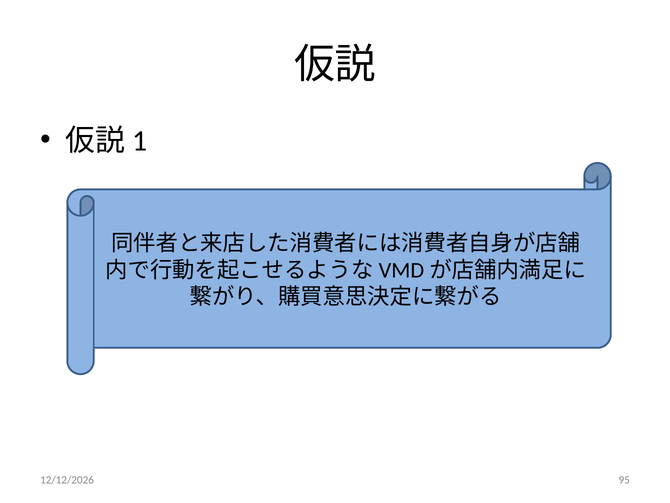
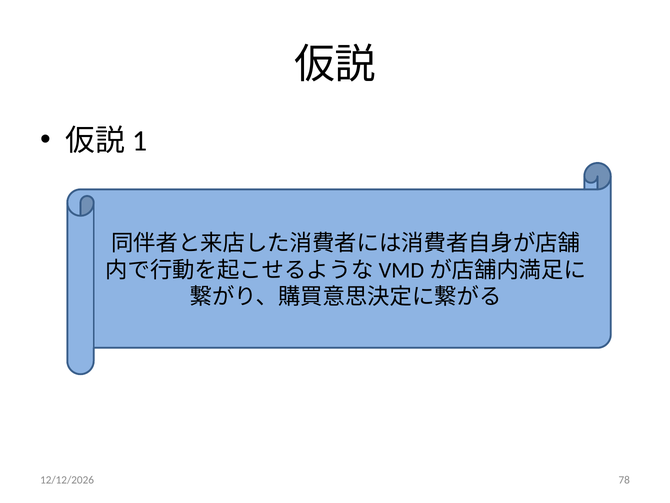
95: 95 -> 78
